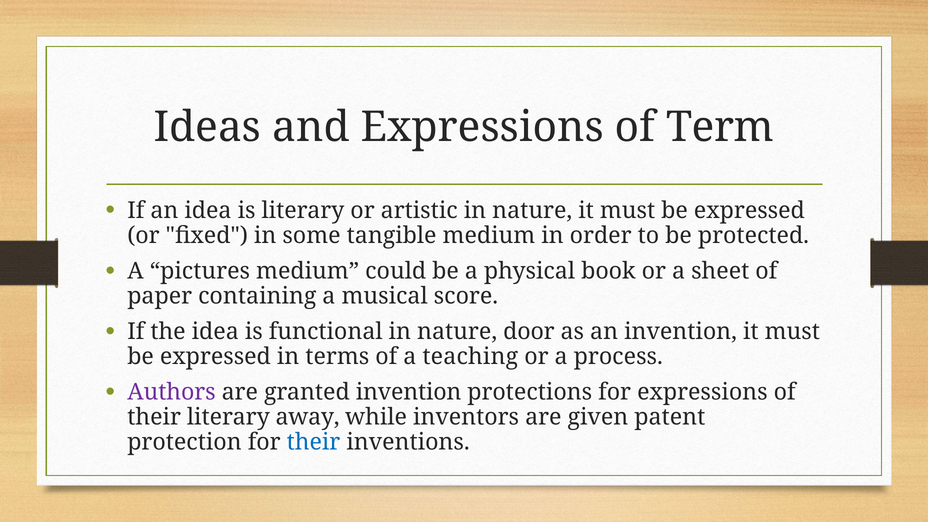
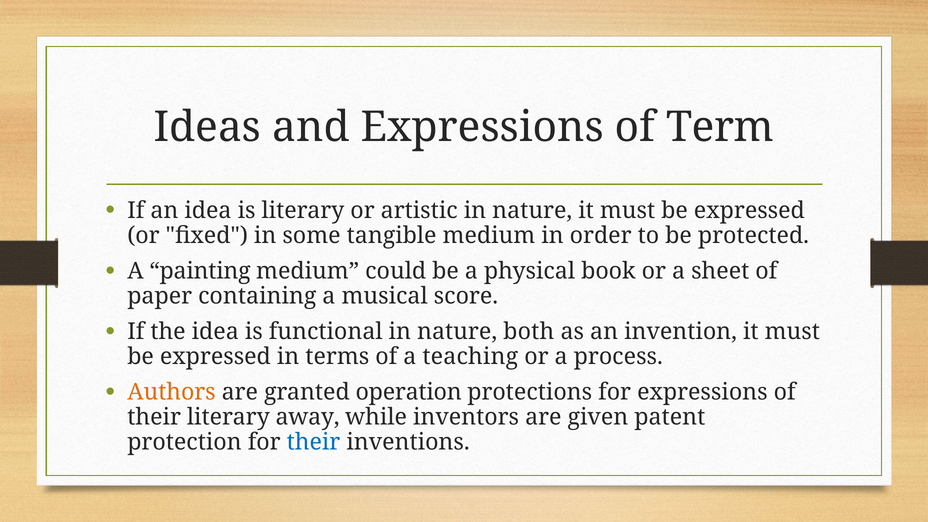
pictures: pictures -> painting
door: door -> both
Authors colour: purple -> orange
granted invention: invention -> operation
